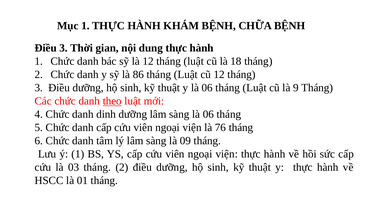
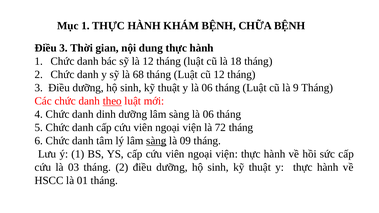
86: 86 -> 68
76: 76 -> 72
sàng at (156, 141) underline: none -> present
